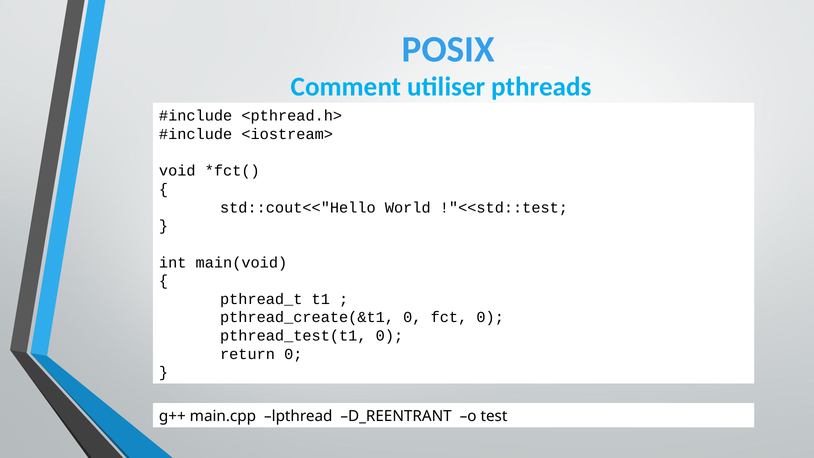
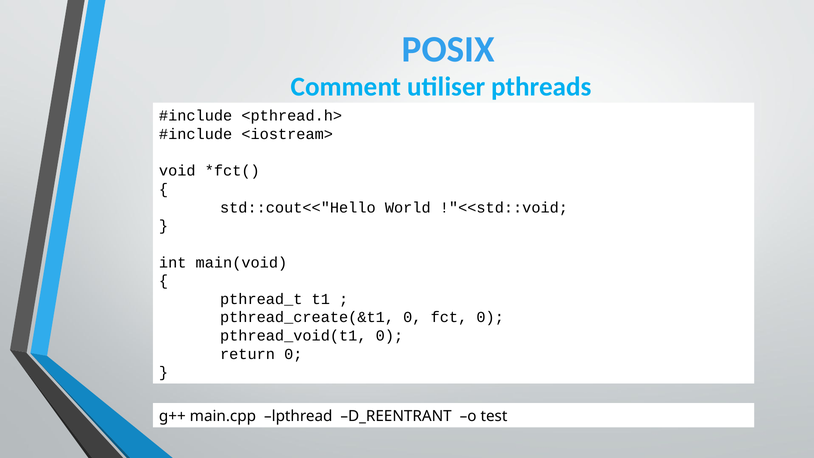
!"<<std::test: !"<<std::test -> !"<<std::void
pthread_test(t1: pthread_test(t1 -> pthread_void(t1
